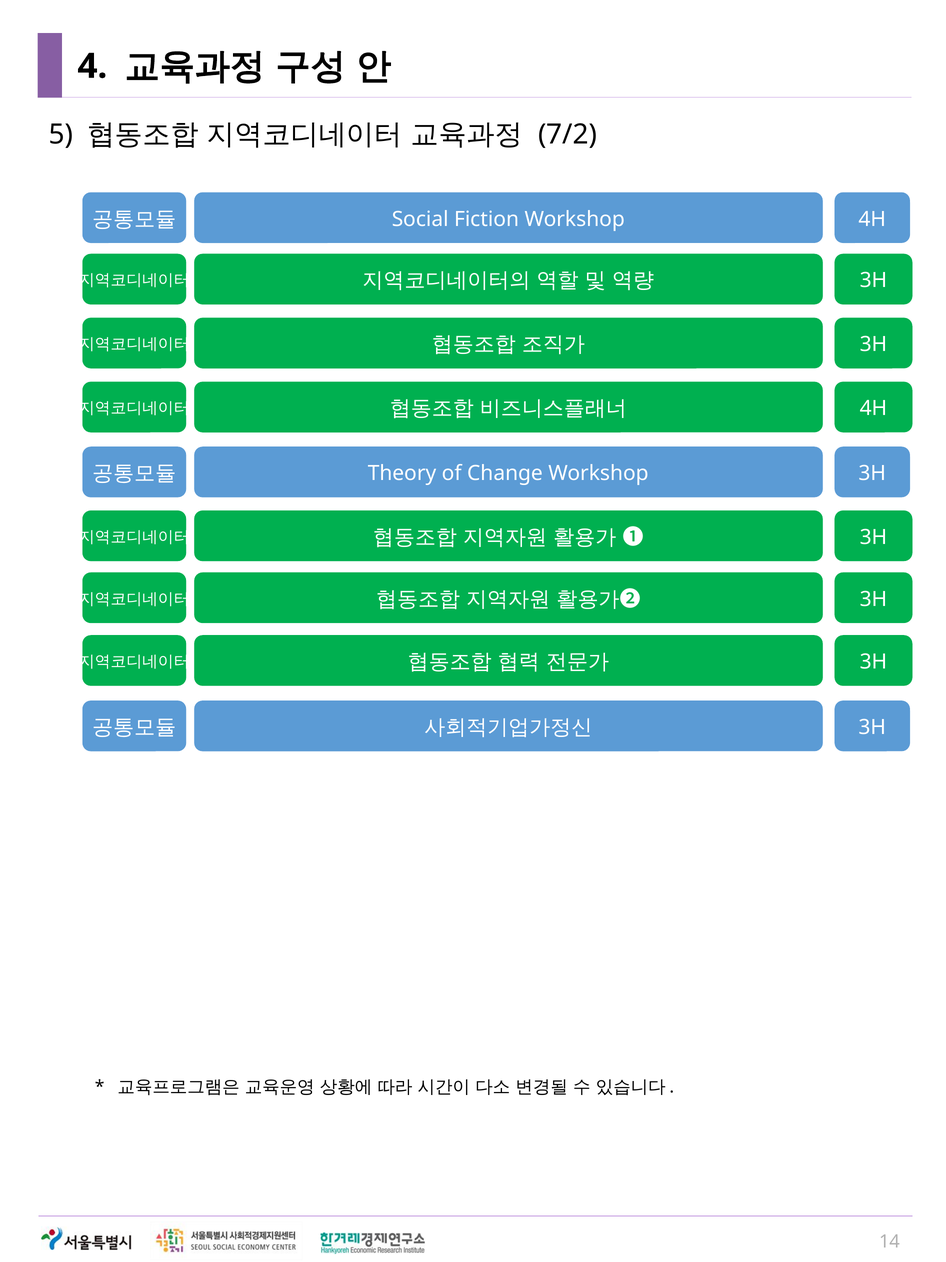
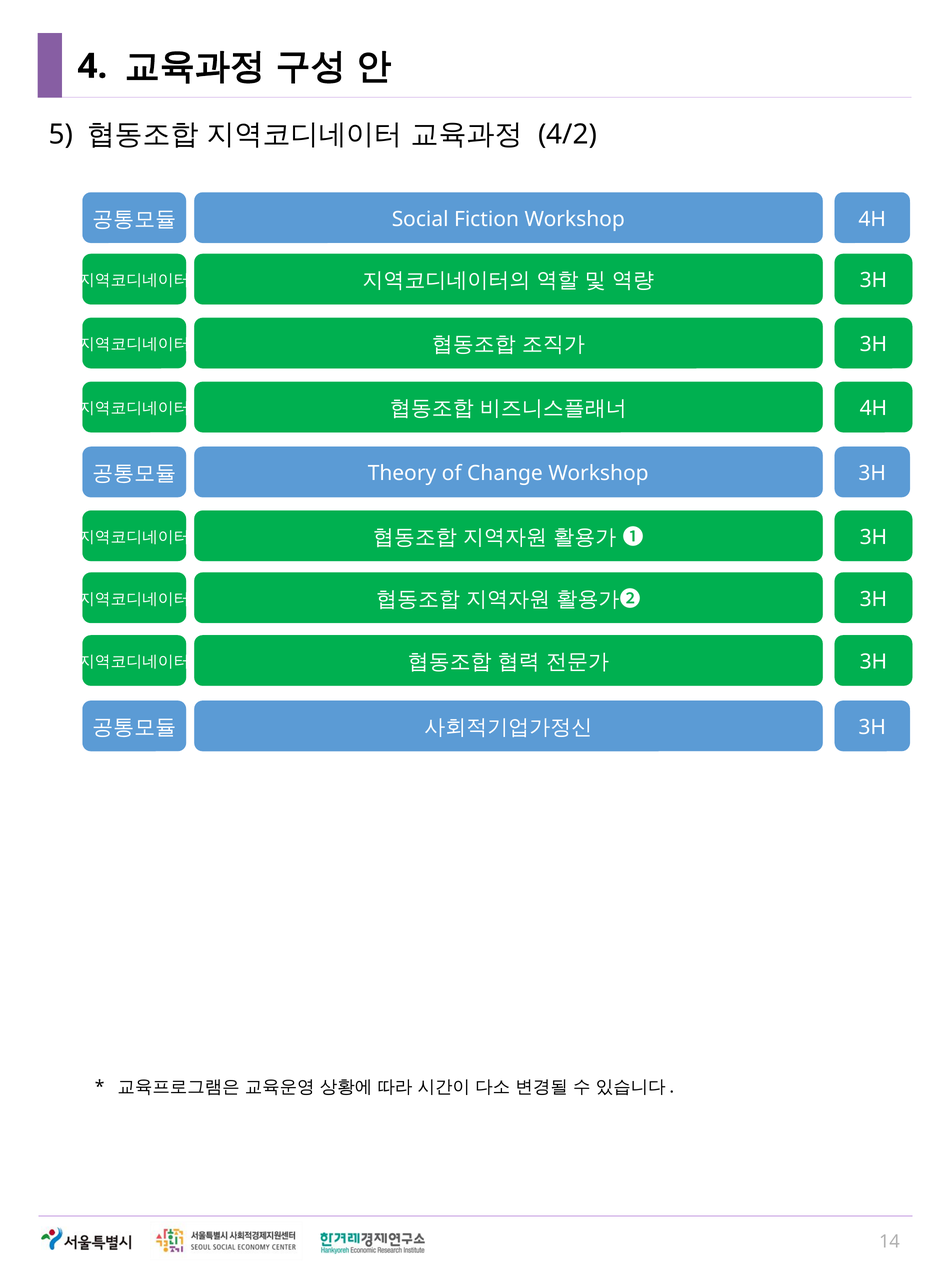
7/2: 7/2 -> 4/2
